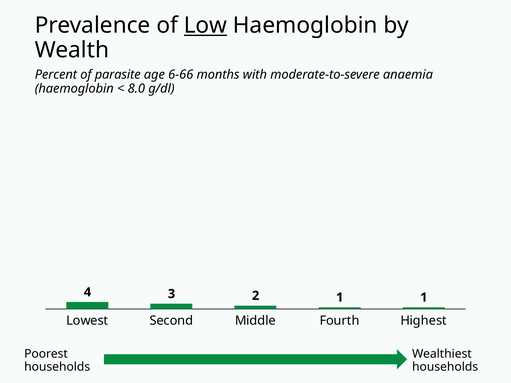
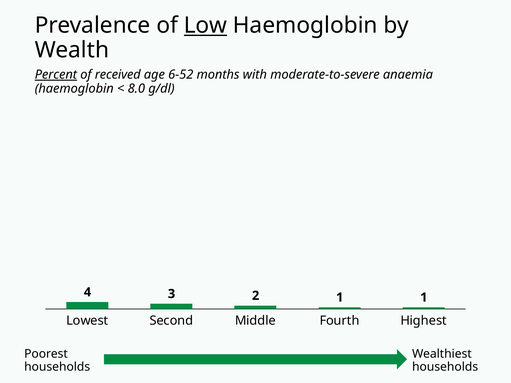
Percent underline: none -> present
parasite: parasite -> received
6-66: 6-66 -> 6-52
